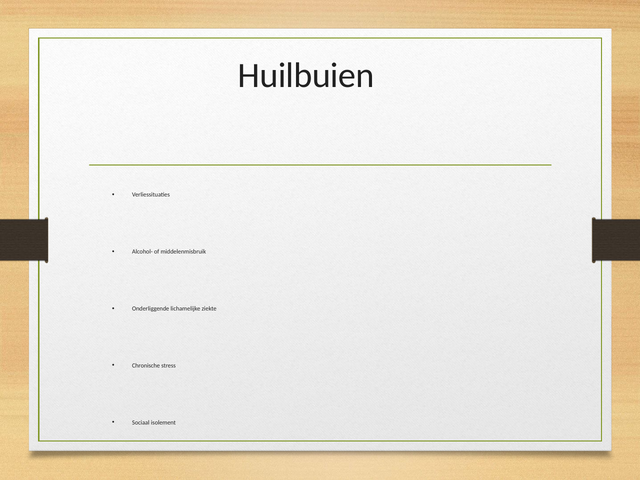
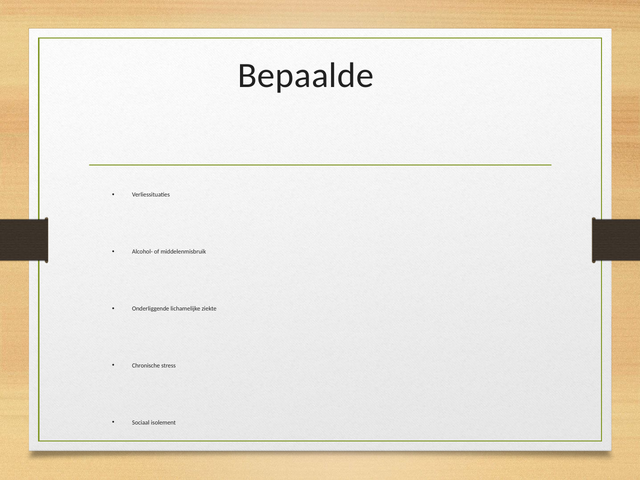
Huilbuien: Huilbuien -> Bepaalde
